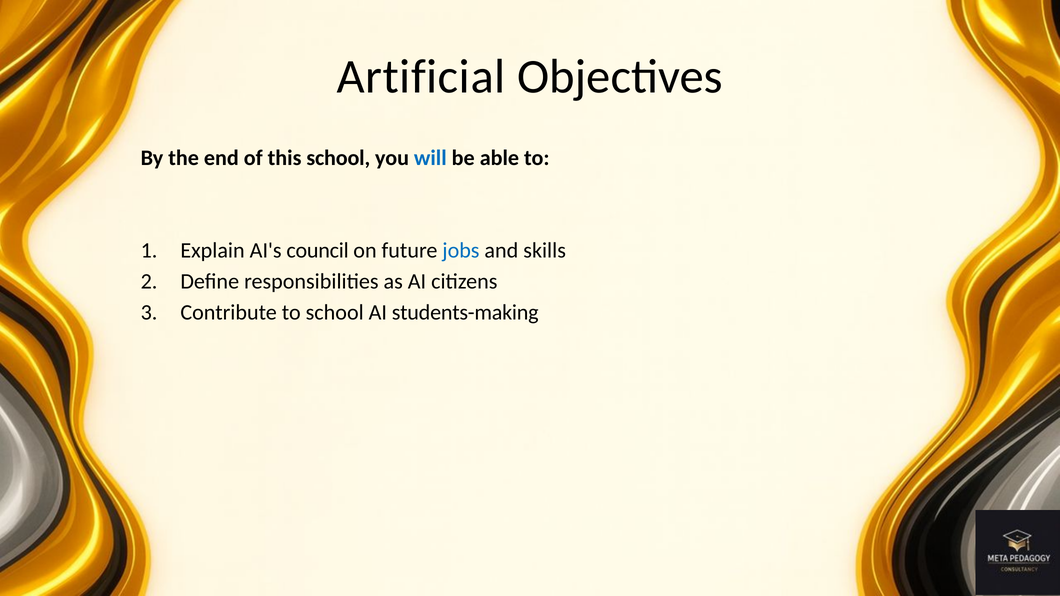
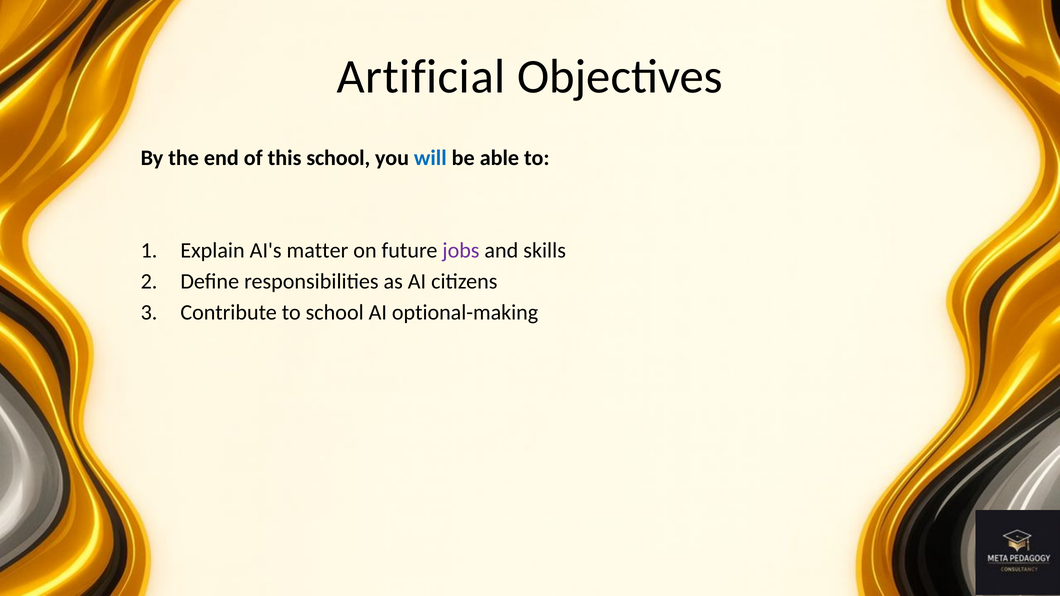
council: council -> matter
jobs colour: blue -> purple
students-making: students-making -> optional-making
